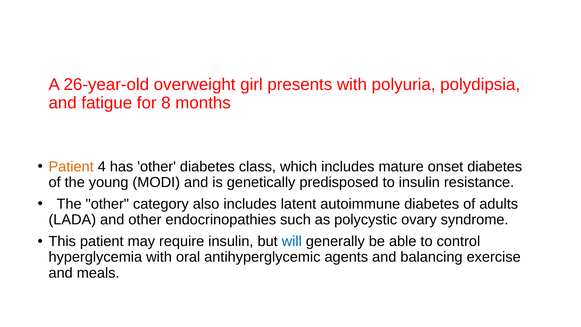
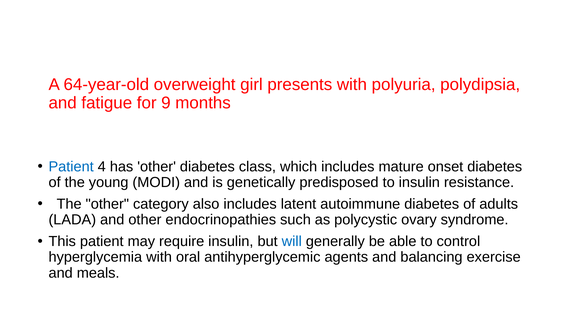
26-year-old: 26-year-old -> 64-year-old
8: 8 -> 9
Patient at (71, 167) colour: orange -> blue
